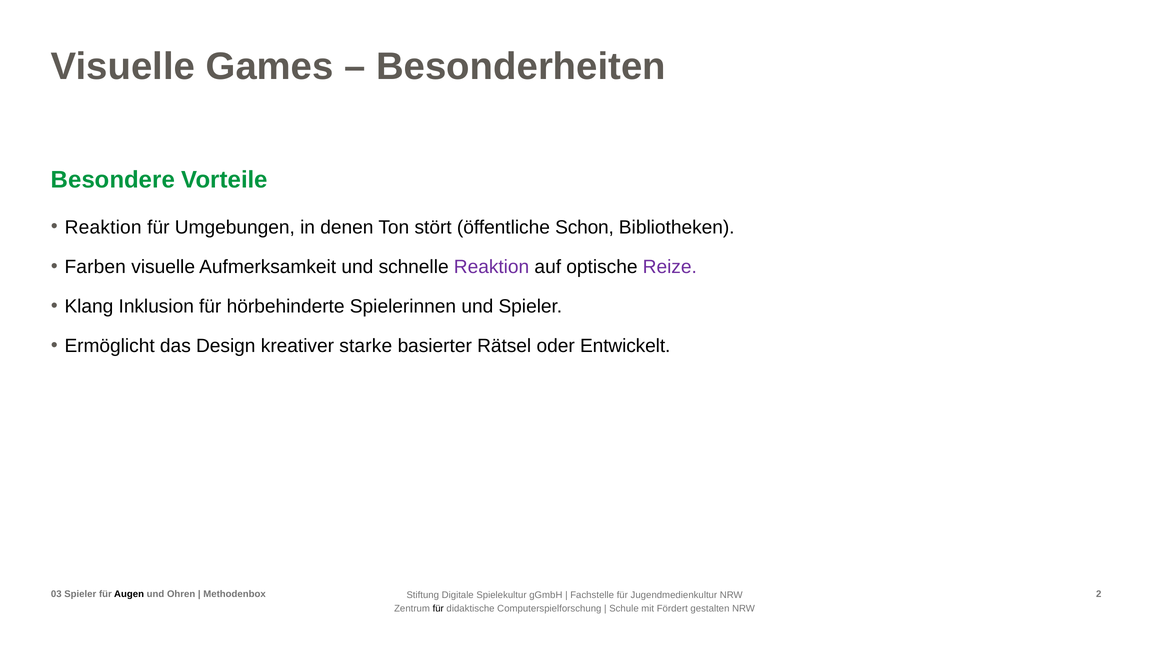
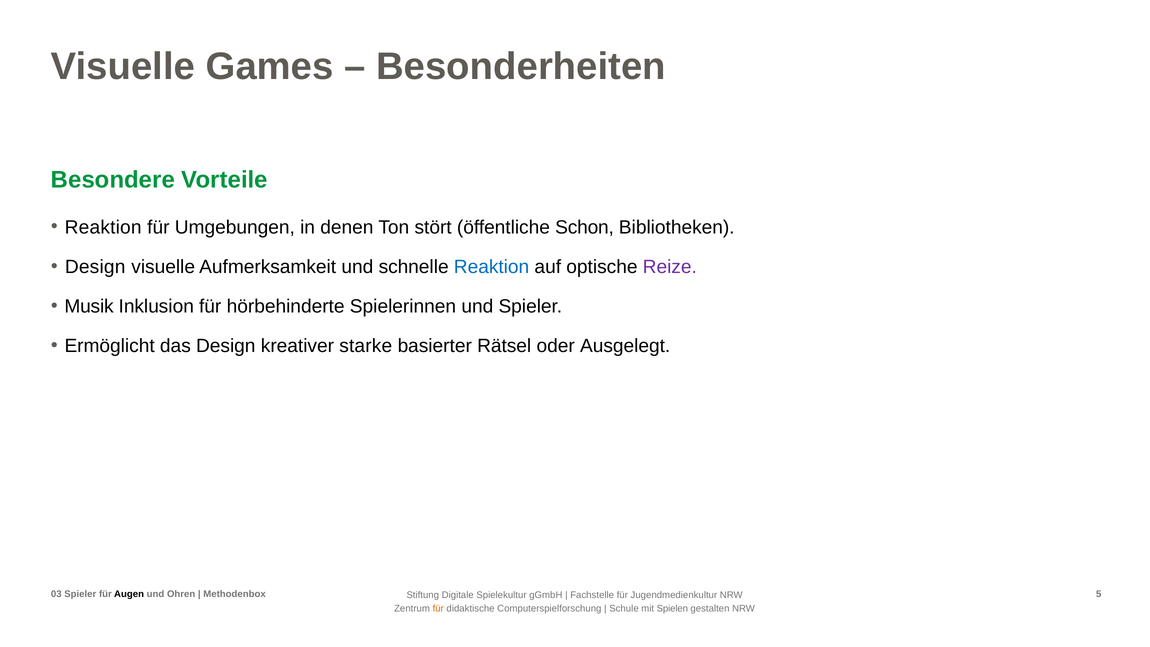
Farben at (95, 267): Farben -> Design
Reaktion at (492, 267) colour: purple -> blue
Klang: Klang -> Musik
Entwickelt: Entwickelt -> Ausgelegt
2: 2 -> 5
für at (438, 609) colour: black -> orange
Fördert: Fördert -> Spielen
